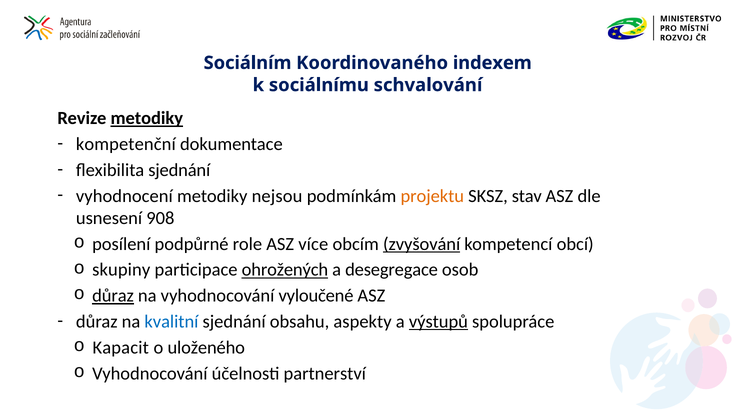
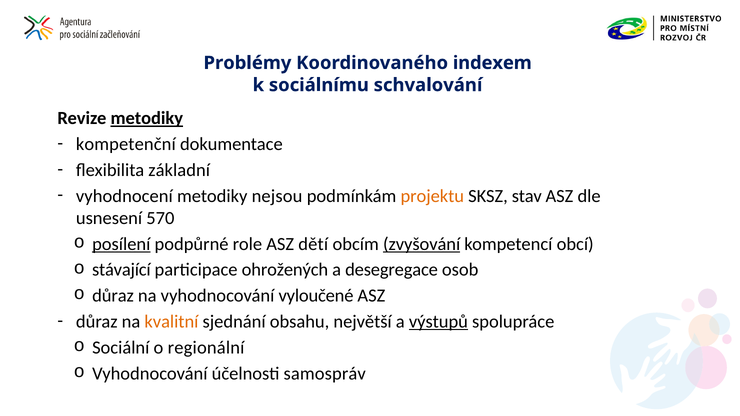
Sociálním: Sociálním -> Problémy
flexibilita sjednání: sjednání -> základní
908: 908 -> 570
posílení underline: none -> present
více: více -> dětí
skupiny: skupiny -> stávající
ohrožených underline: present -> none
důraz at (113, 296) underline: present -> none
kvalitní colour: blue -> orange
aspekty: aspekty -> největší
Kapacit: Kapacit -> Sociální
uloženého: uloženého -> regionální
partnerství: partnerství -> samospráv
